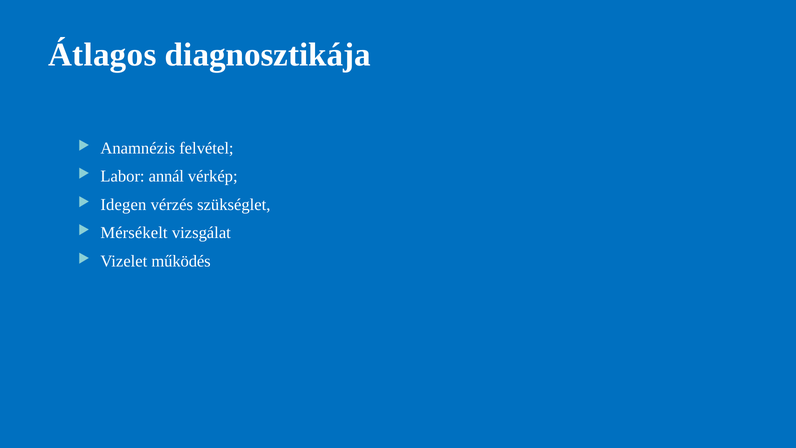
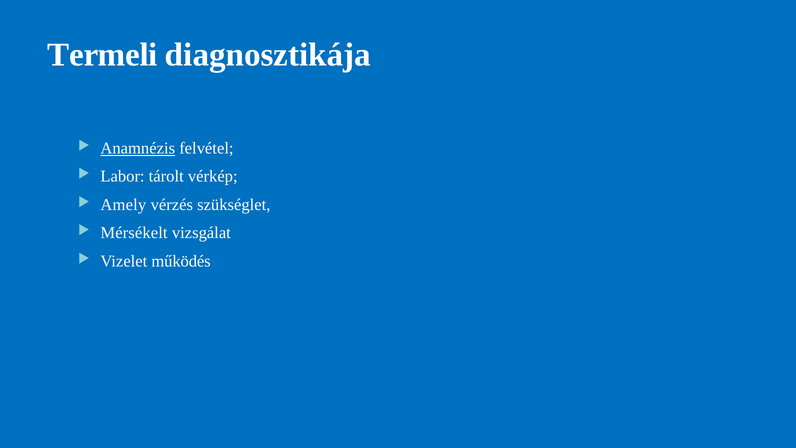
Átlagos: Átlagos -> Termeli
Anamnézis underline: none -> present
annál: annál -> tárolt
Idegen: Idegen -> Amely
